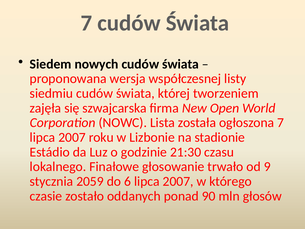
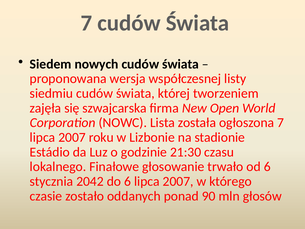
od 9: 9 -> 6
2059: 2059 -> 2042
